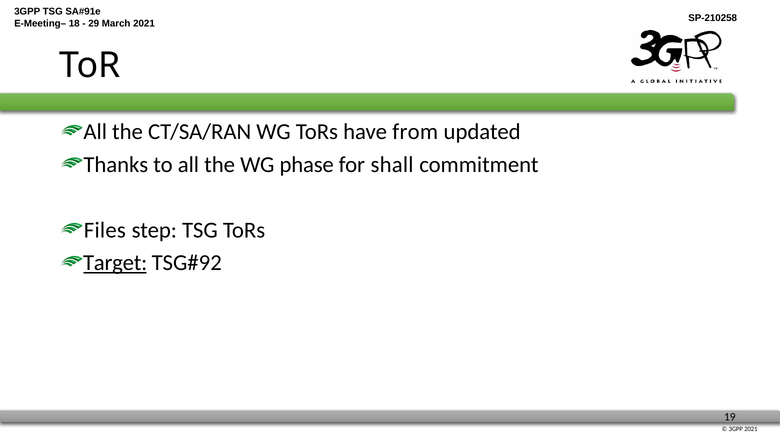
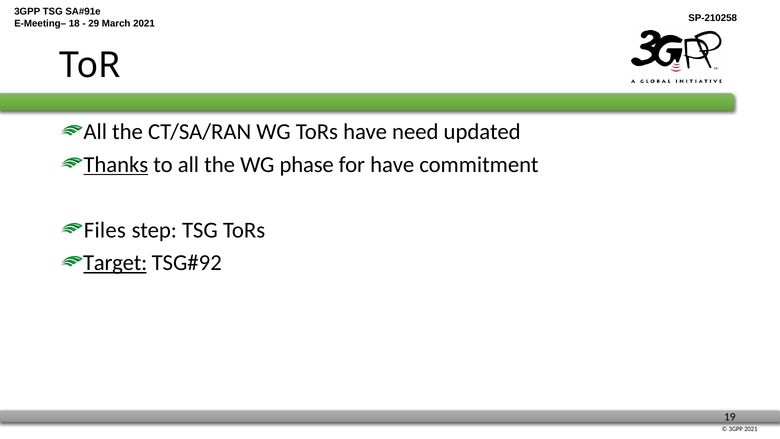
from: from -> need
Thanks underline: none -> present
for shall: shall -> have
